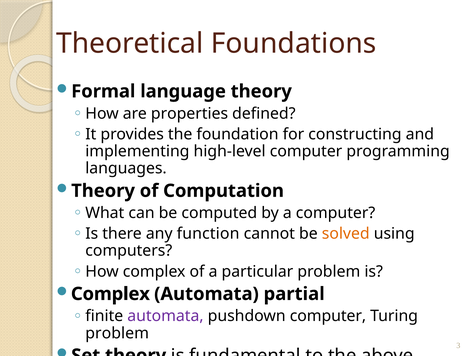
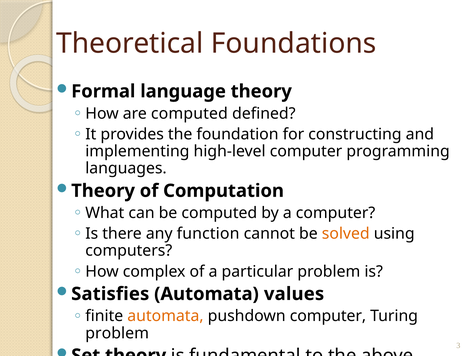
are properties: properties -> computed
Complex at (110, 294): Complex -> Satisfies
partial: partial -> values
automata at (165, 316) colour: purple -> orange
